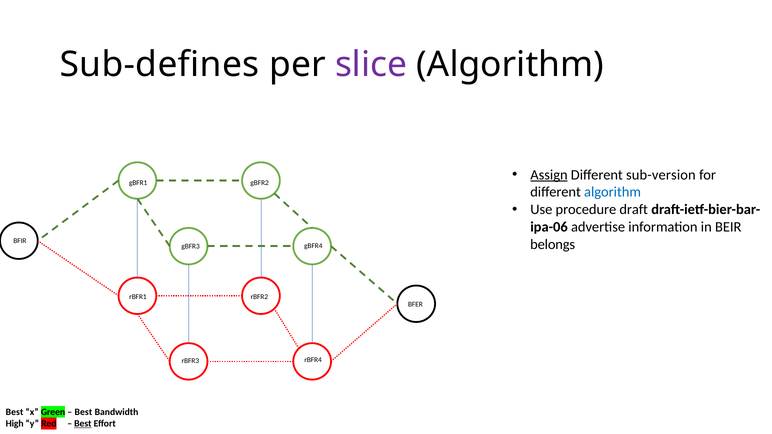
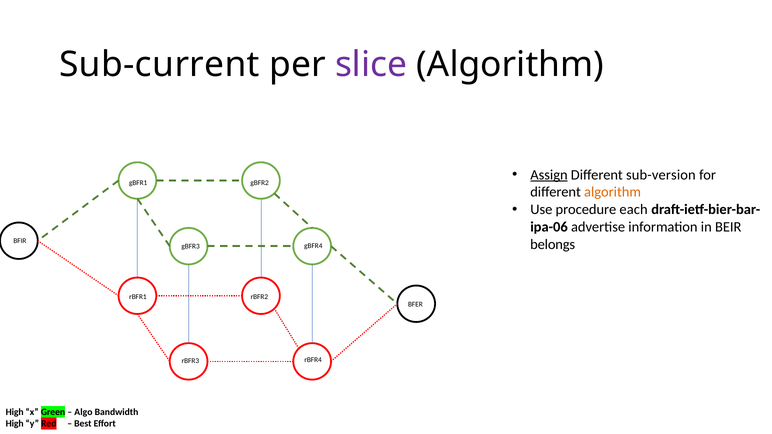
Sub-defines: Sub-defines -> Sub-current
algorithm at (613, 192) colour: blue -> orange
draft: draft -> each
Best at (15, 412): Best -> High
Best at (83, 412): Best -> Algo
Best at (83, 424) underline: present -> none
